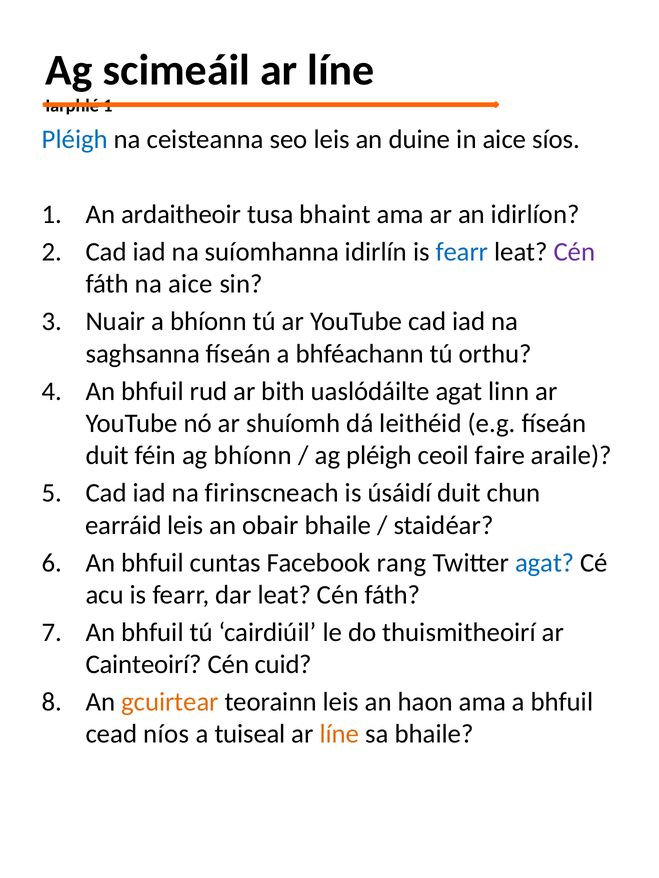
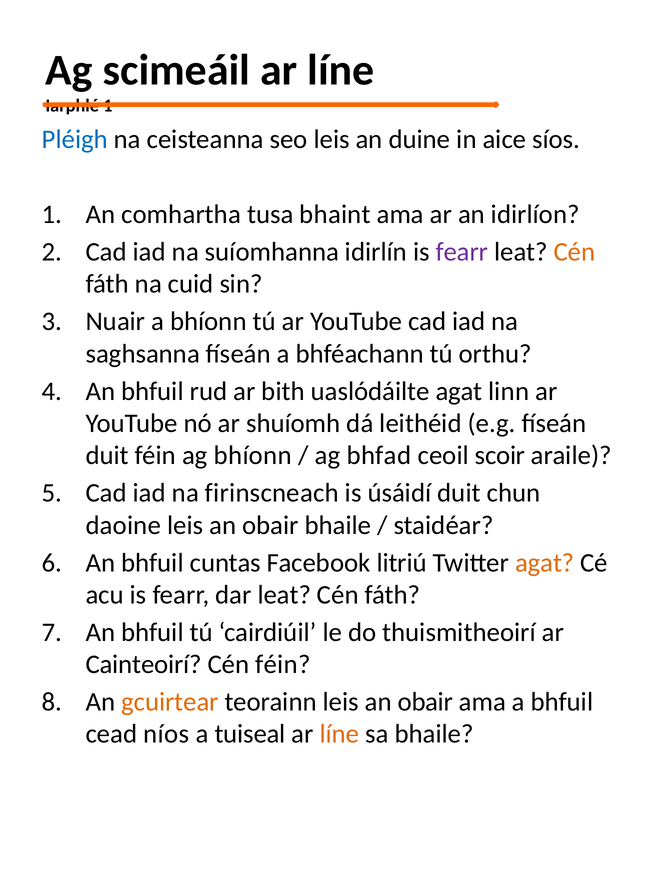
ardaitheoir: ardaitheoir -> comhartha
fearr at (462, 252) colour: blue -> purple
Cén at (574, 252) colour: purple -> orange
na aice: aice -> cuid
ag pléigh: pléigh -> bhfad
faire: faire -> scoir
earráid: earráid -> daoine
rang: rang -> litriú
agat at (545, 563) colour: blue -> orange
Cén cuid: cuid -> féin
teorainn leis an haon: haon -> obair
